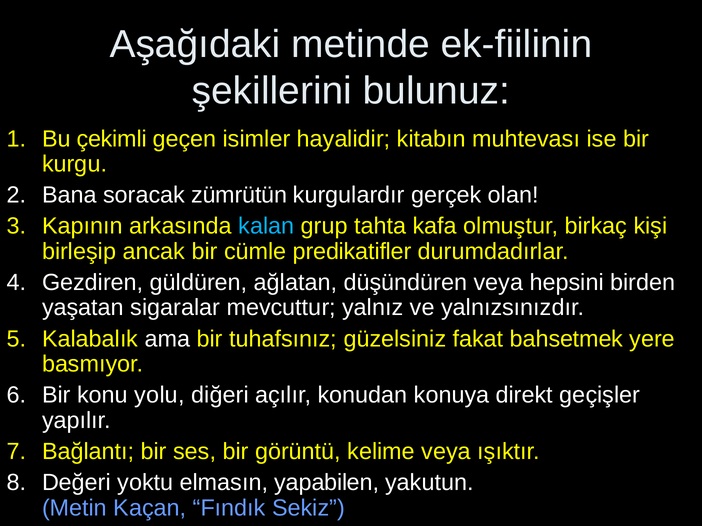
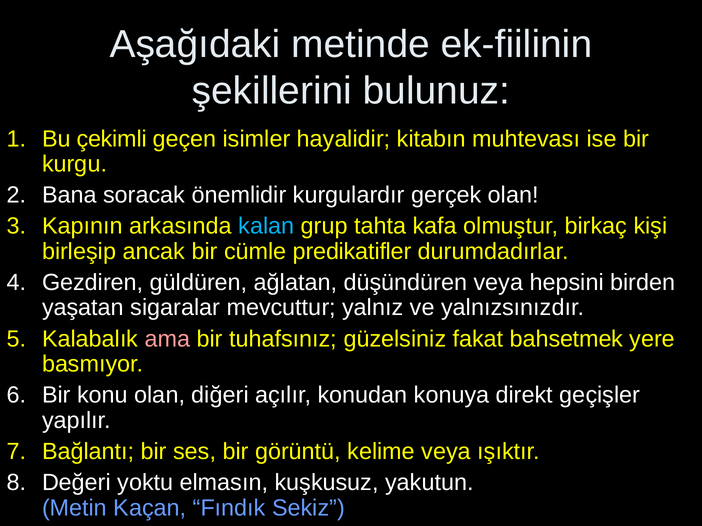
zümrütün: zümrütün -> önemlidir
ama colour: white -> pink
konu yolu: yolu -> olan
yapabilen: yapabilen -> kuşkusuz
